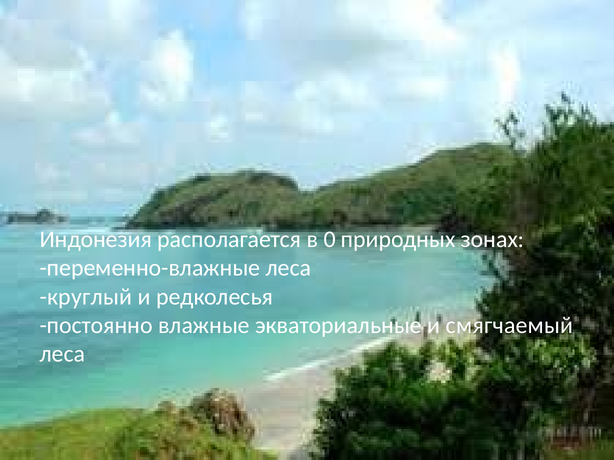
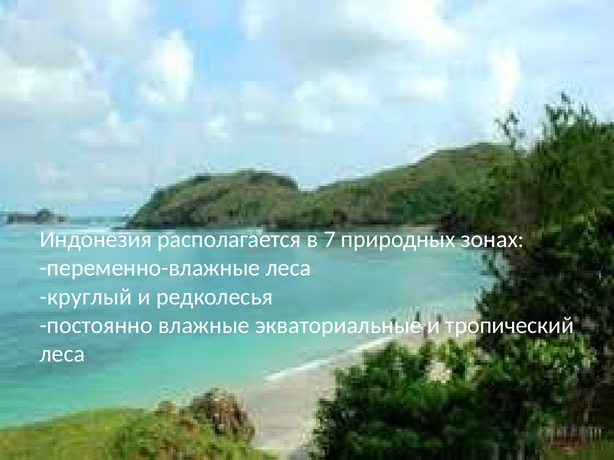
0: 0 -> 7
смягчаемый: смягчаемый -> тропический
